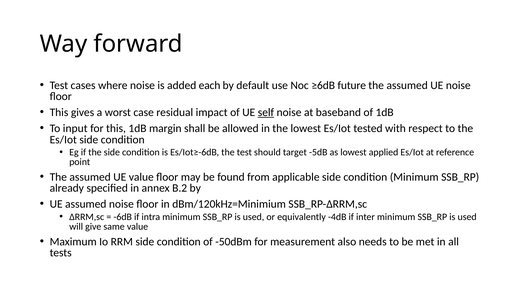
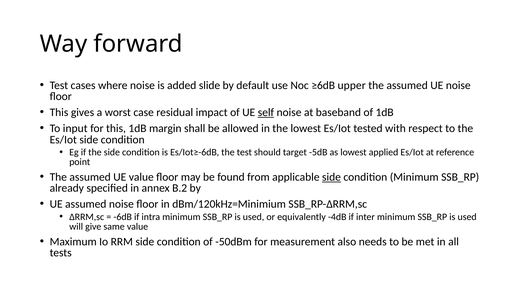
each: each -> slide
future: future -> upper
side at (331, 177) underline: none -> present
